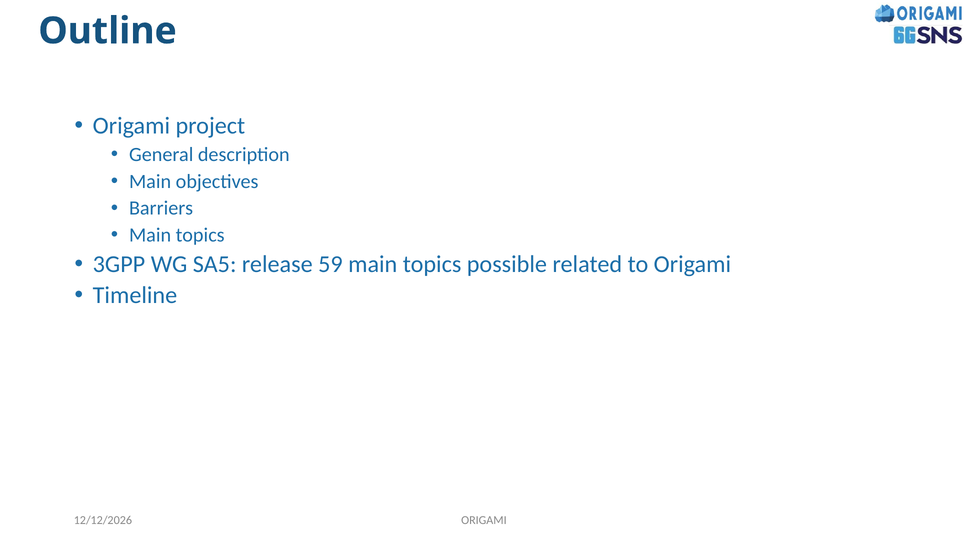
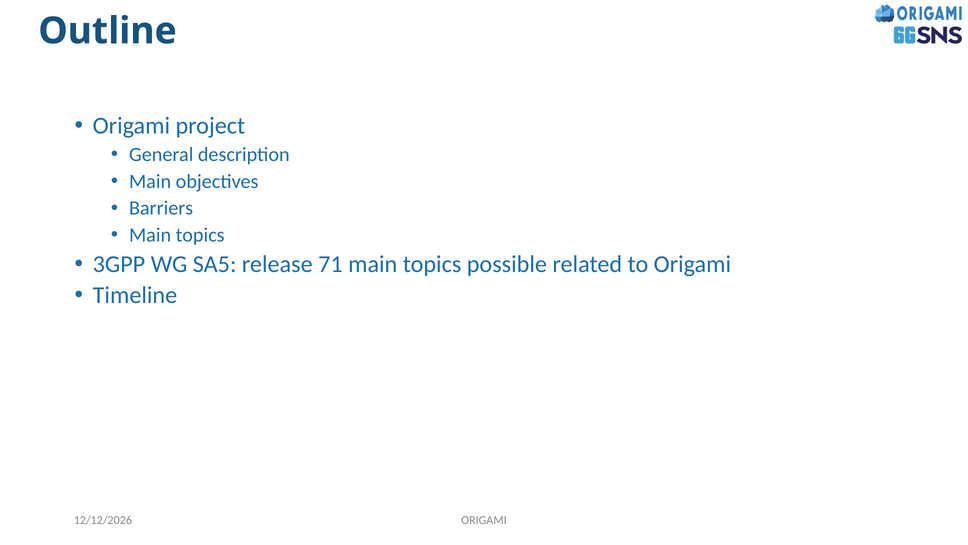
59: 59 -> 71
